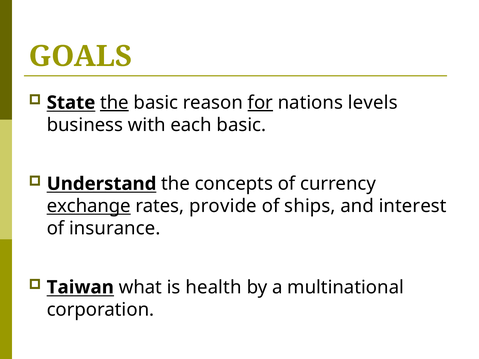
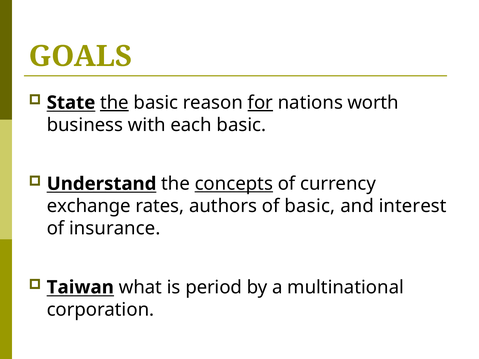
levels: levels -> worth
concepts underline: none -> present
exchange underline: present -> none
provide: provide -> authors
of ships: ships -> basic
health: health -> period
